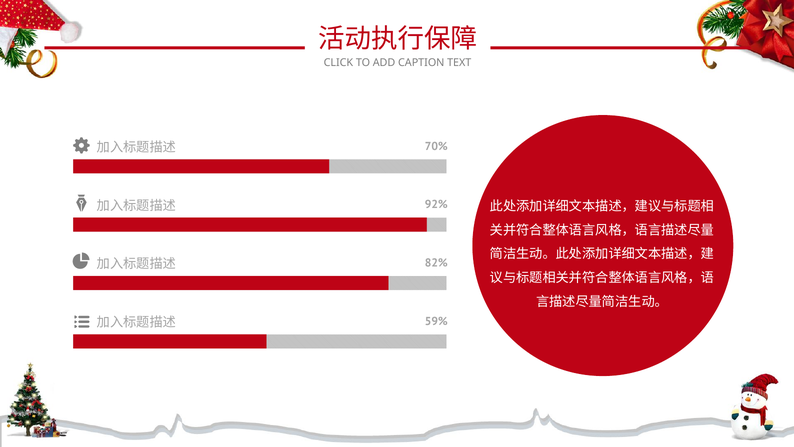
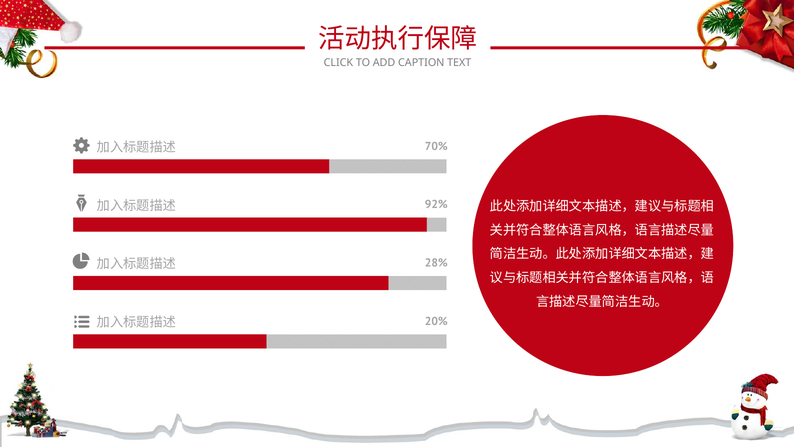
82%: 82% -> 28%
59%: 59% -> 20%
